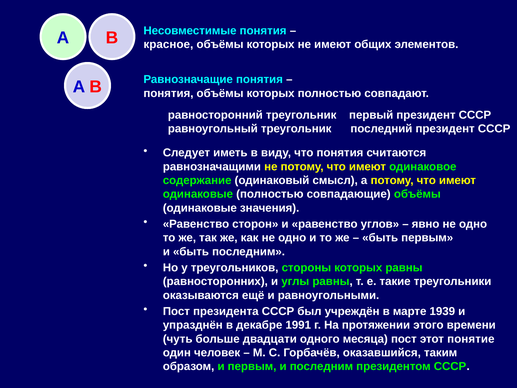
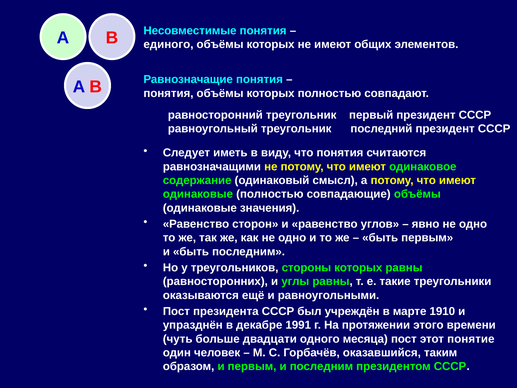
красное: красное -> единого
1939: 1939 -> 1910
